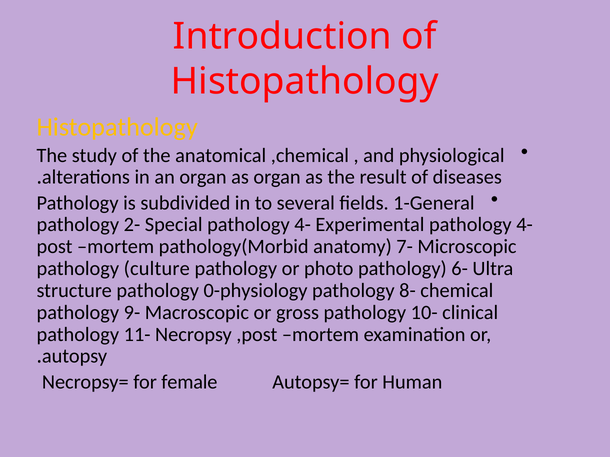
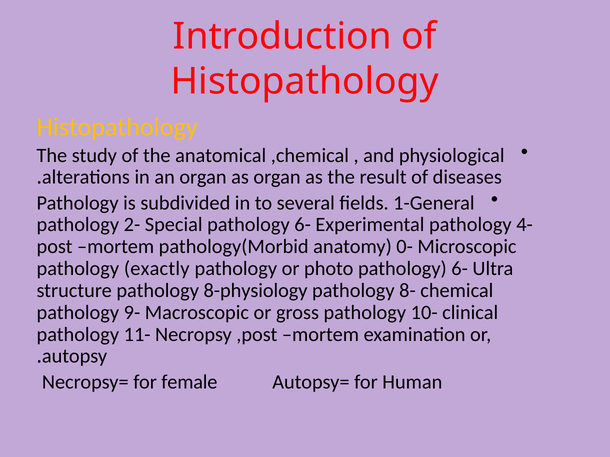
Special pathology 4-: 4- -> 6-
7-: 7- -> 0-
culture: culture -> exactly
0-physiology: 0-physiology -> 8-physiology
